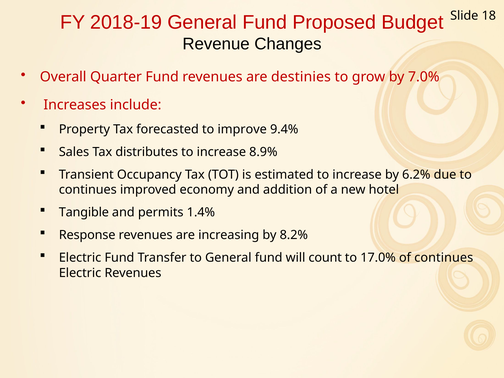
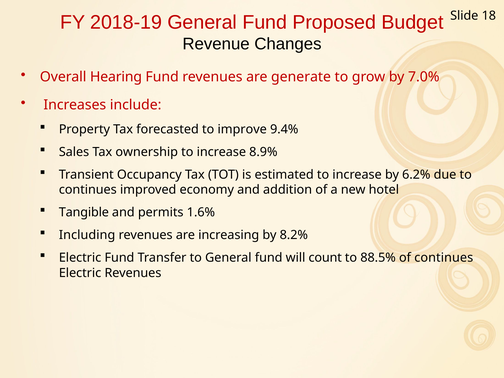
Quarter: Quarter -> Hearing
destinies: destinies -> generate
distributes: distributes -> ownership
1.4%: 1.4% -> 1.6%
Response: Response -> Including
17.0%: 17.0% -> 88.5%
